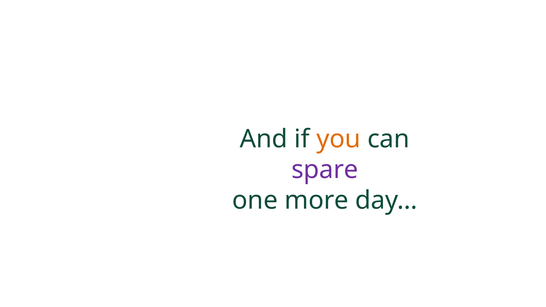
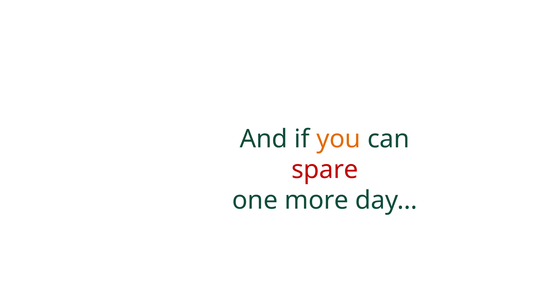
spare colour: purple -> red
